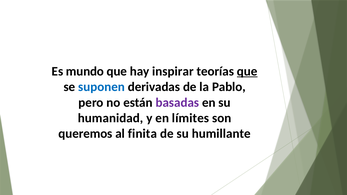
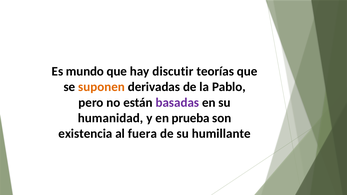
inspirar: inspirar -> discutir
que at (247, 71) underline: present -> none
suponen colour: blue -> orange
límites: límites -> prueba
queremos: queremos -> existencia
finita: finita -> fuera
